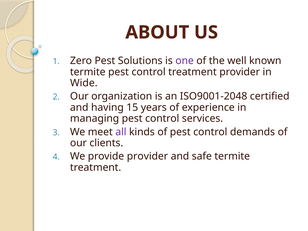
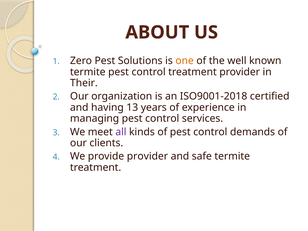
one colour: purple -> orange
Wide: Wide -> Their
ISO9001-2048: ISO9001-2048 -> ISO9001-2018
15: 15 -> 13
